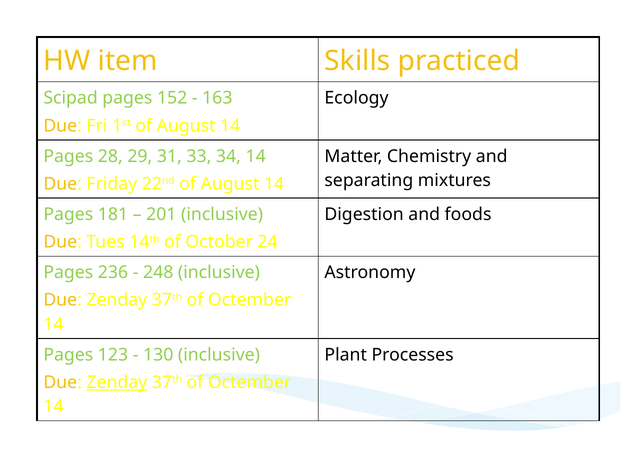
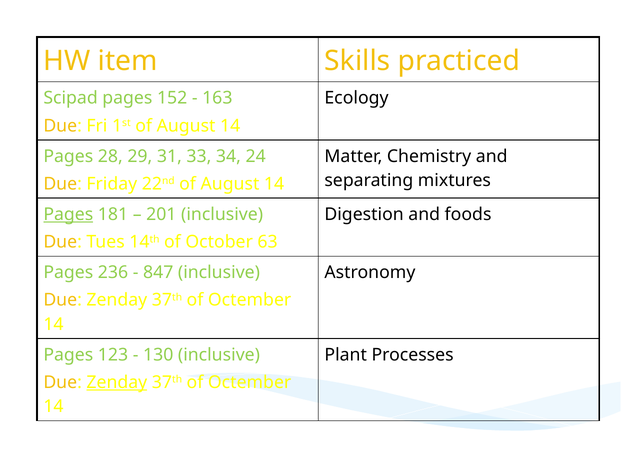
34 14: 14 -> 24
Pages at (68, 214) underline: none -> present
24: 24 -> 63
248: 248 -> 847
